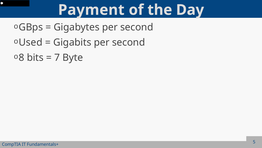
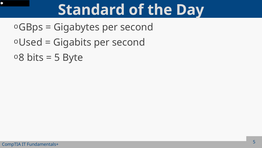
Payment: Payment -> Standard
7 at (57, 57): 7 -> 5
